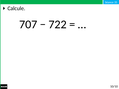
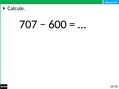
722: 722 -> 600
